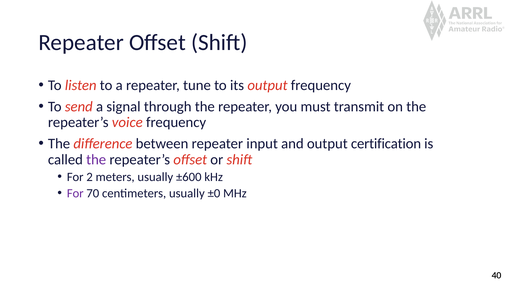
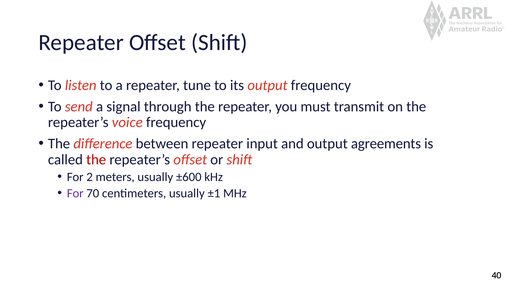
certification: certification -> agreements
the at (96, 160) colour: purple -> red
±0: ±0 -> ±1
